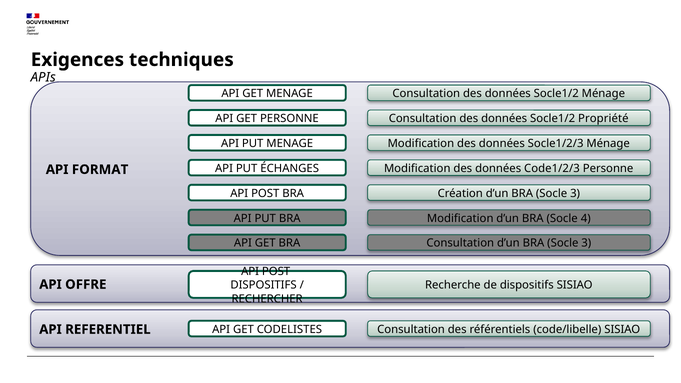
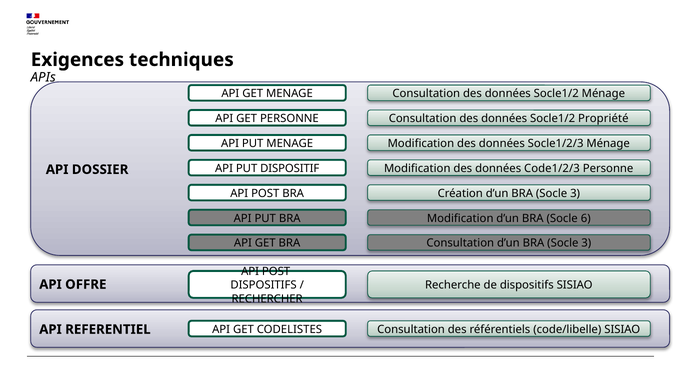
ÉCHANGES: ÉCHANGES -> DISPOSITIF
FORMAT: FORMAT -> DOSSIER
4: 4 -> 6
